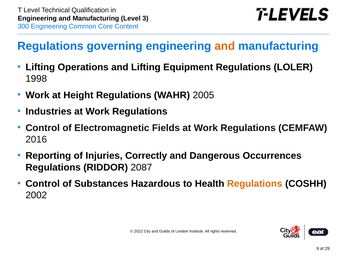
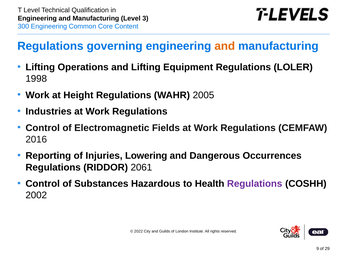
Correctly: Correctly -> Lowering
2087: 2087 -> 2061
Regulations at (255, 184) colour: orange -> purple
